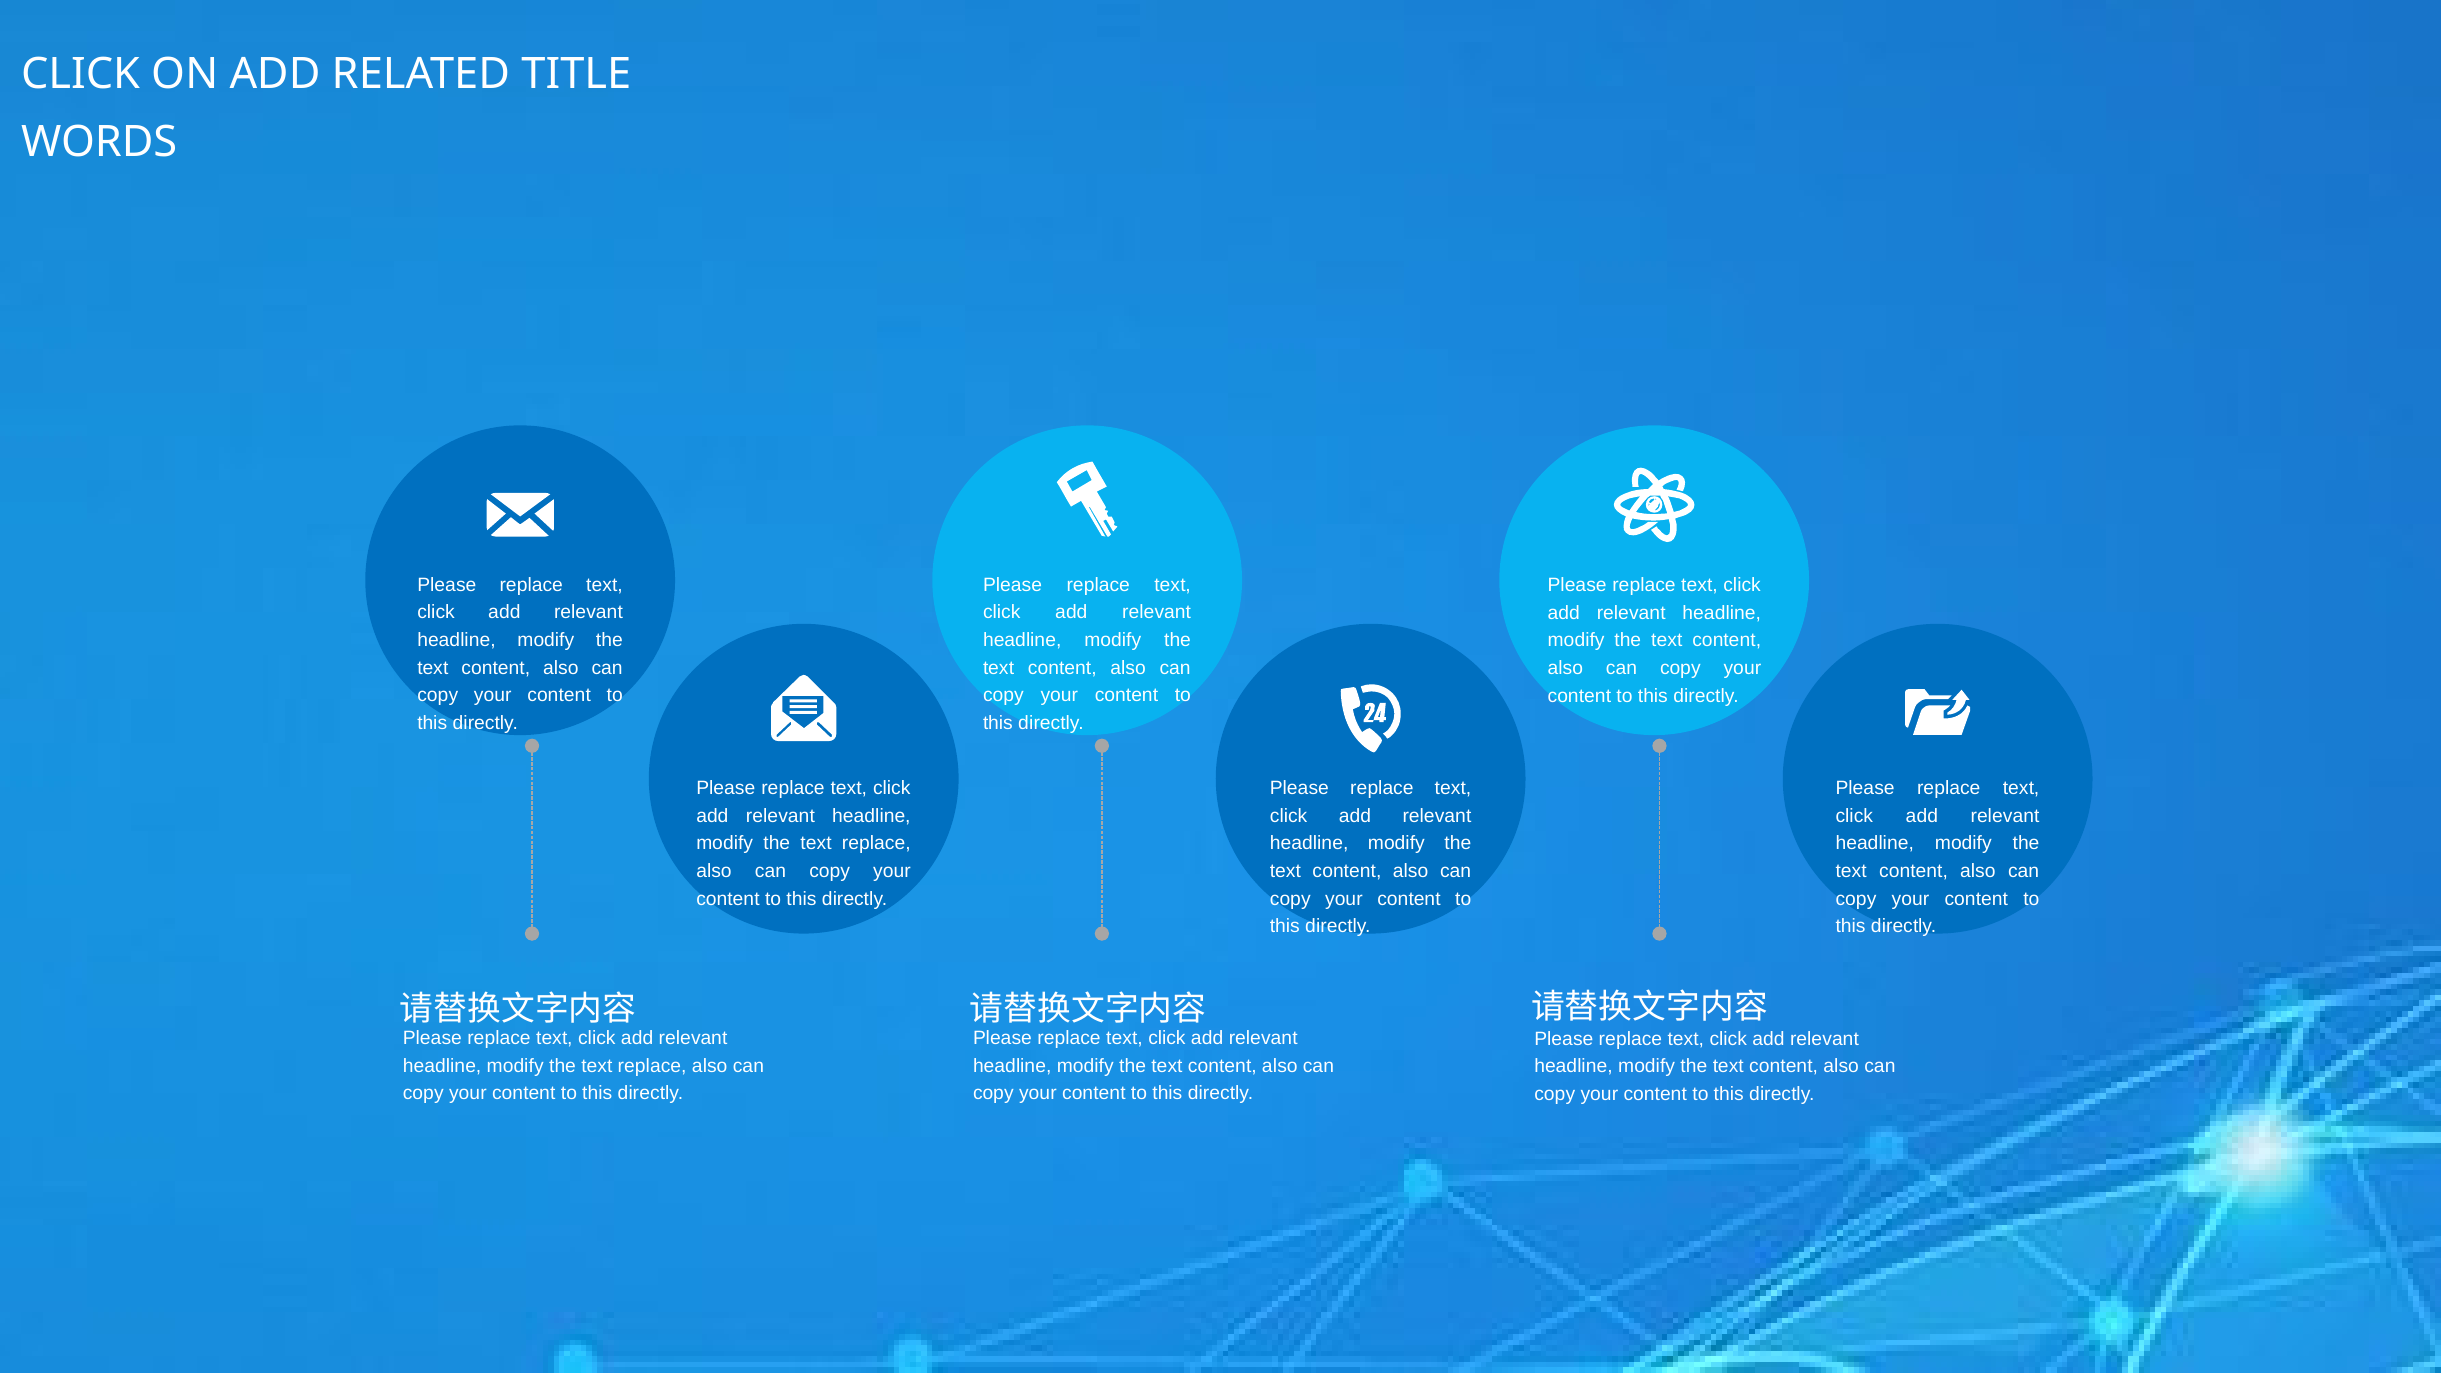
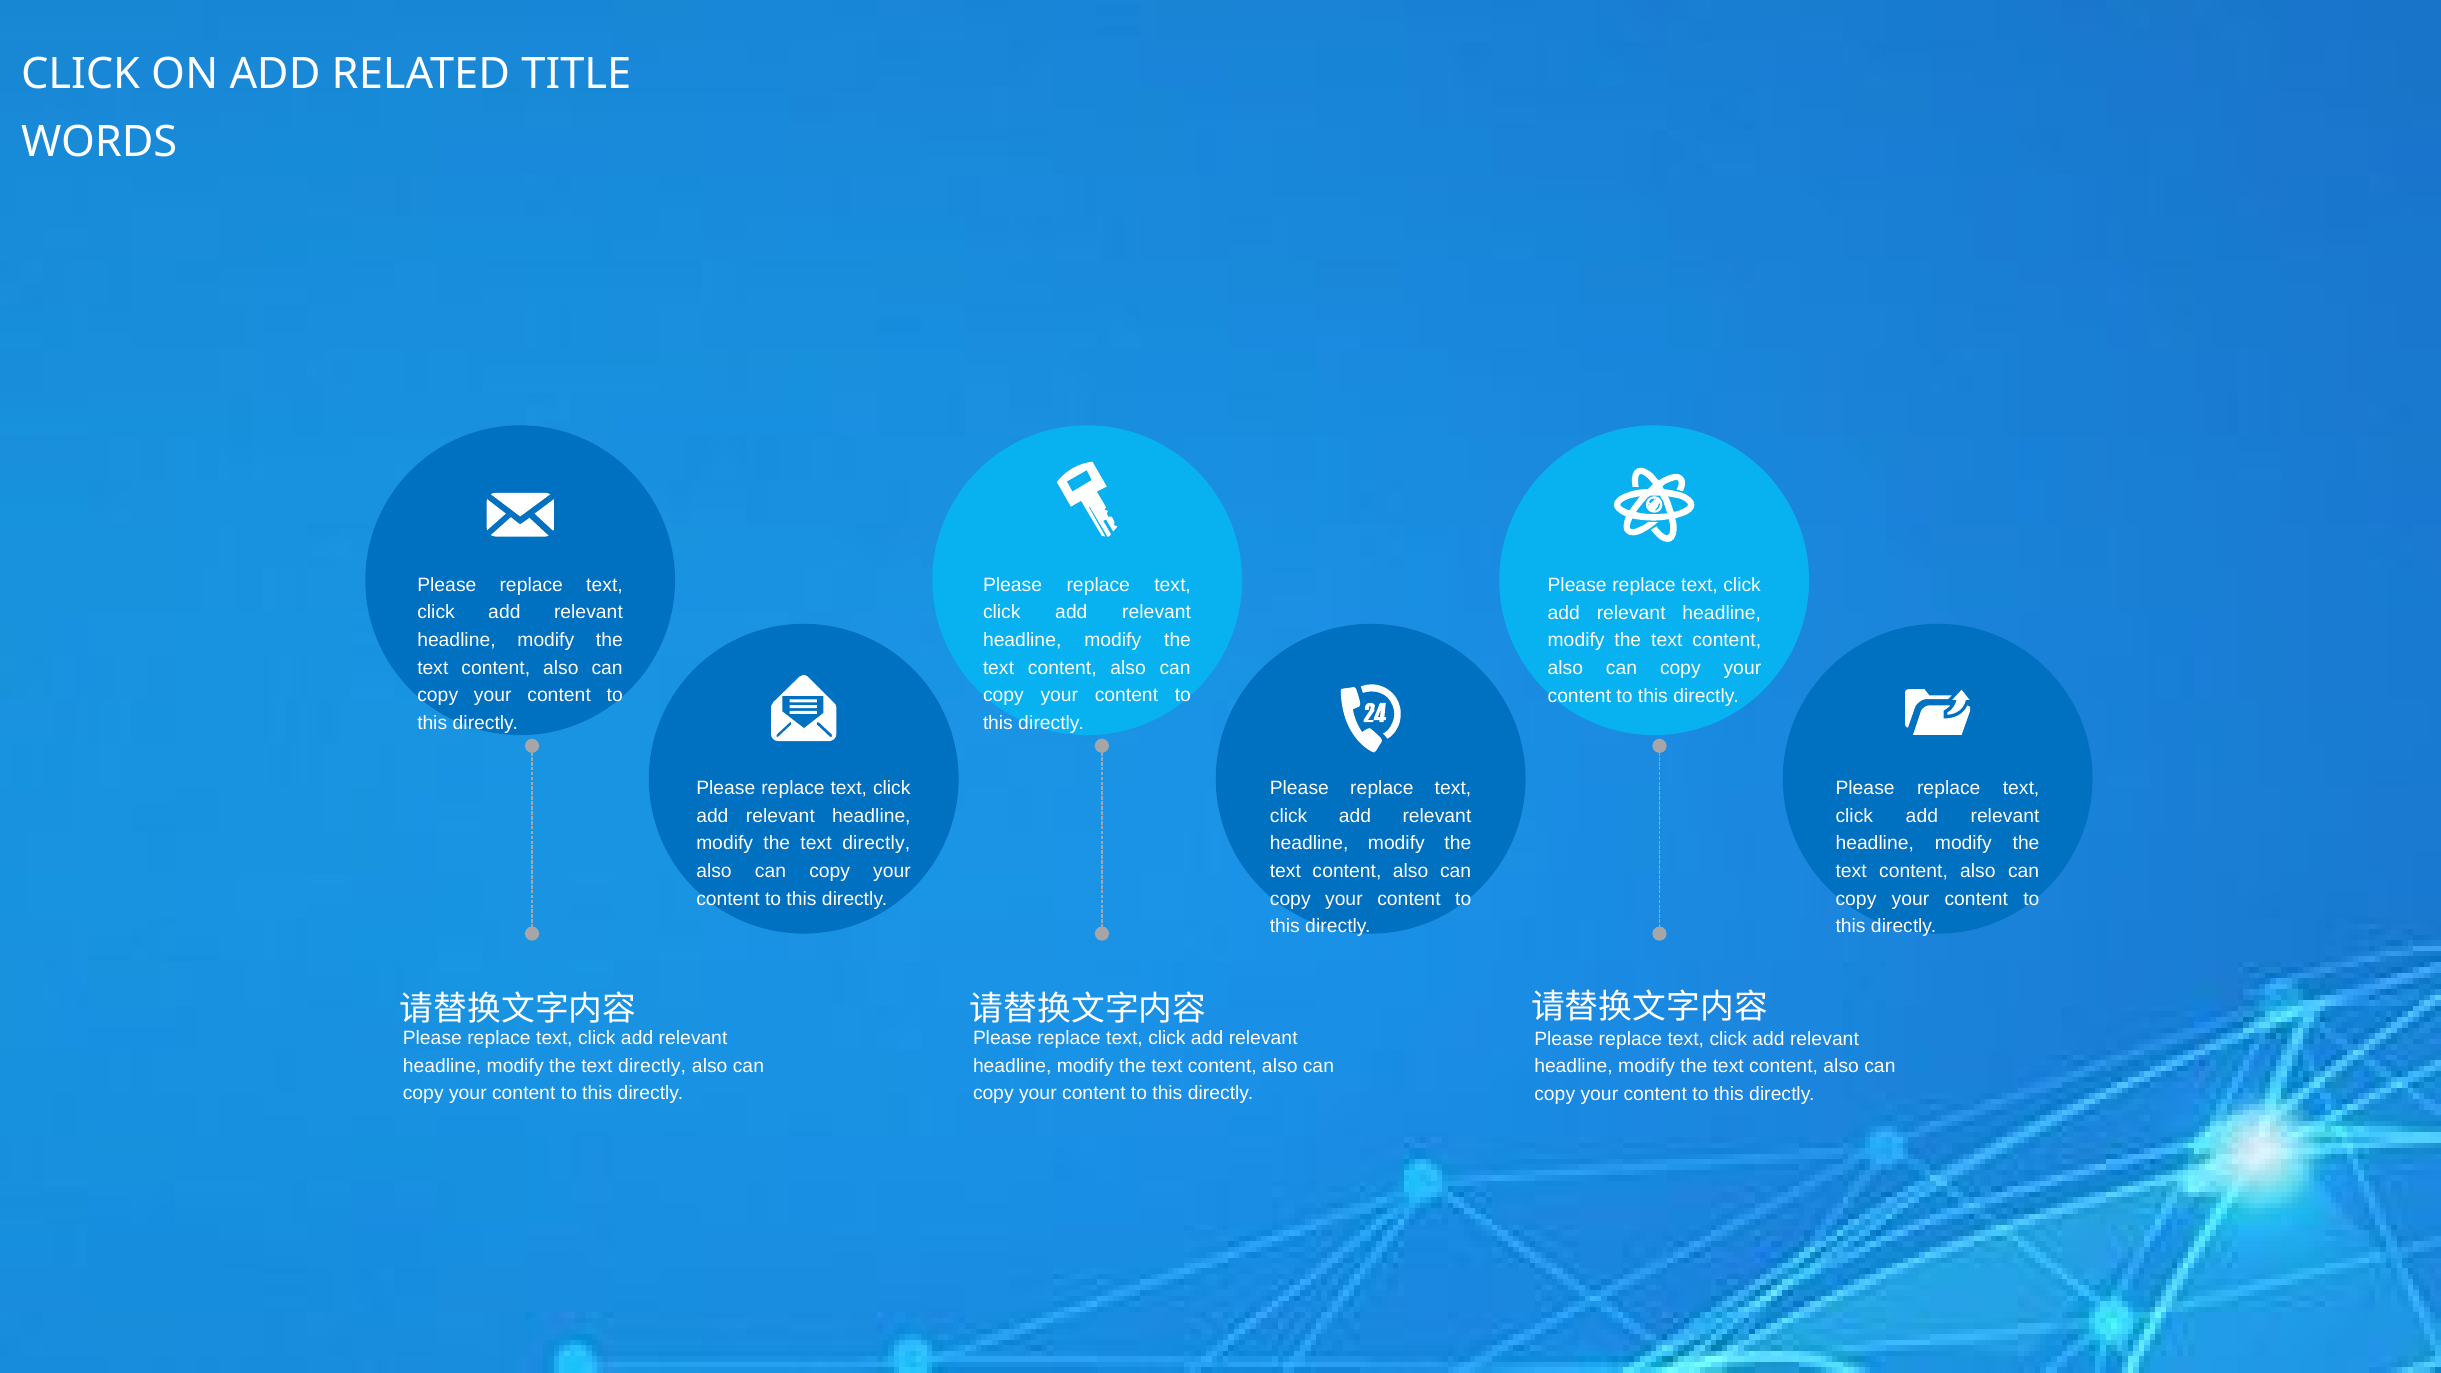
replace at (876, 844): replace -> directly
replace at (652, 1066): replace -> directly
